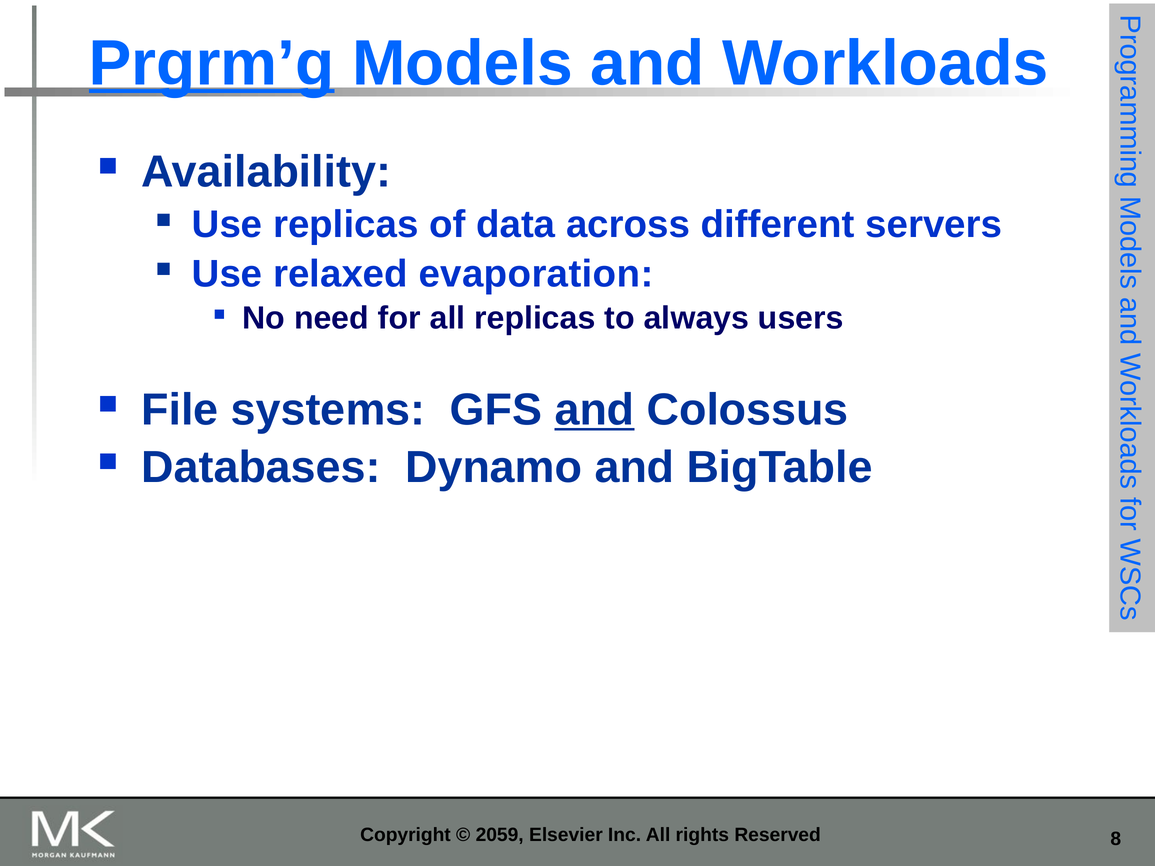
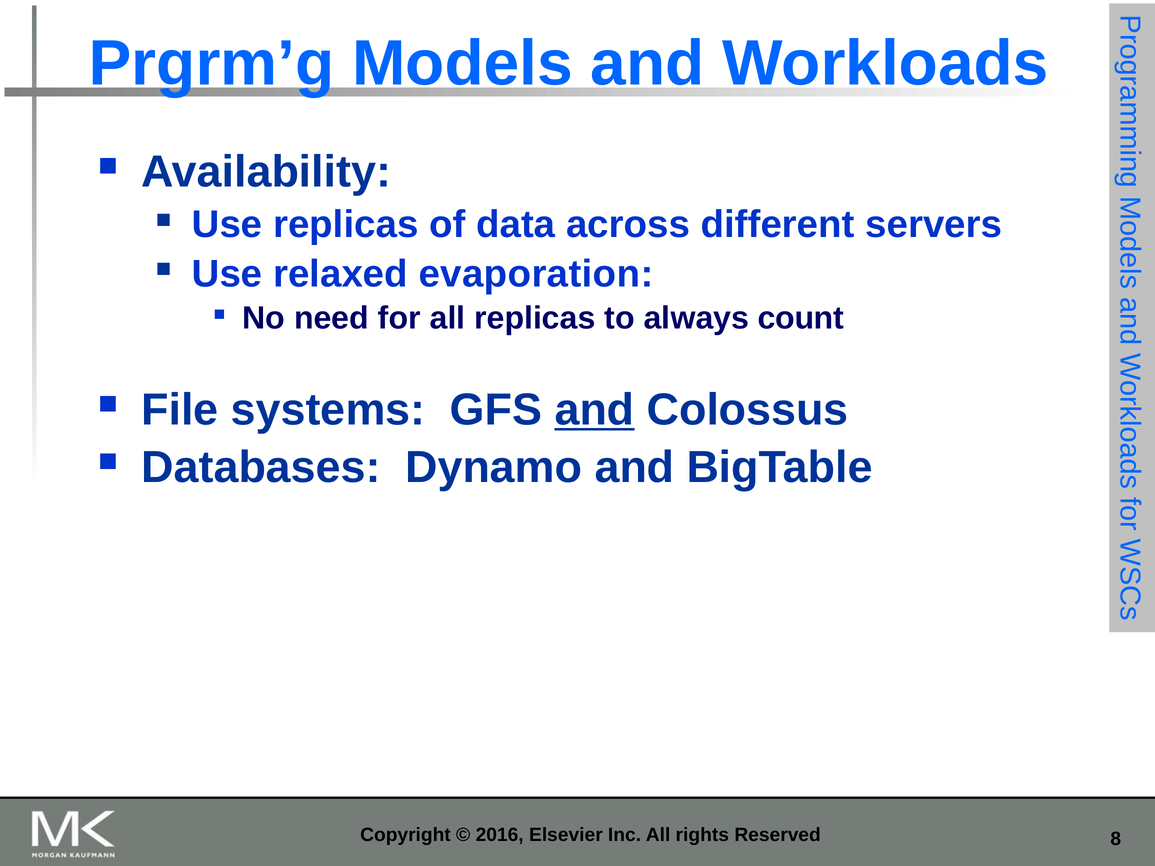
Prgrm’g underline: present -> none
users: users -> count
2059: 2059 -> 2016
